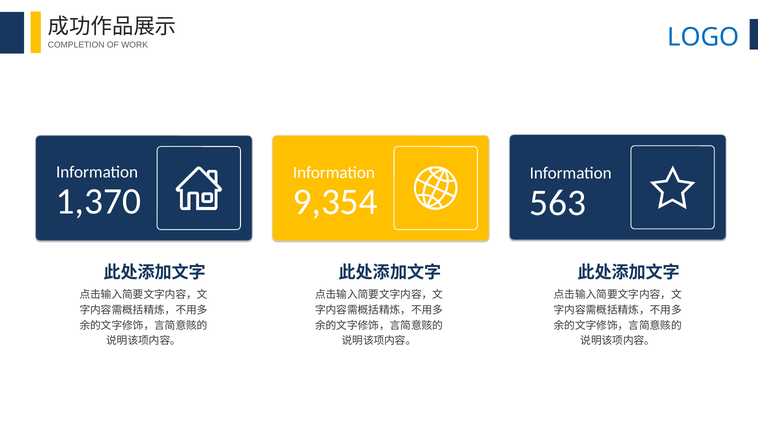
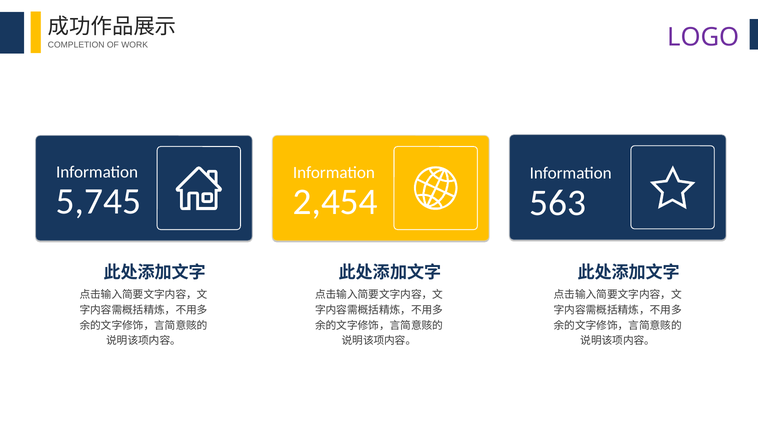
LOGO colour: blue -> purple
1,370: 1,370 -> 5,745
9,354: 9,354 -> 2,454
